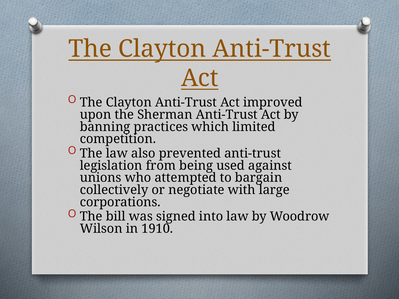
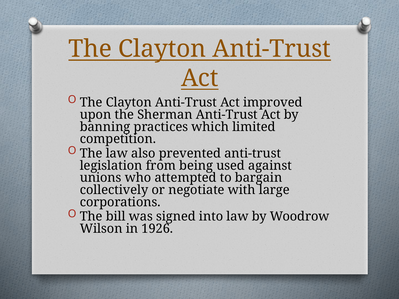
1910: 1910 -> 1926
